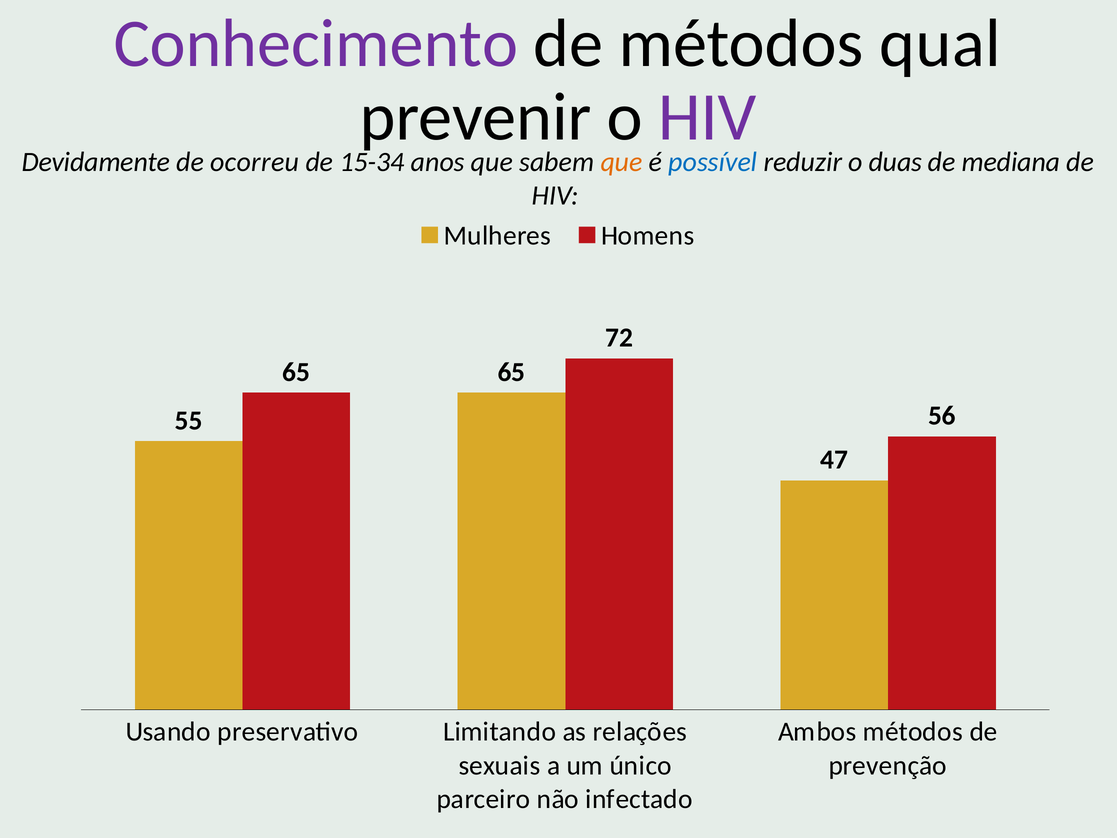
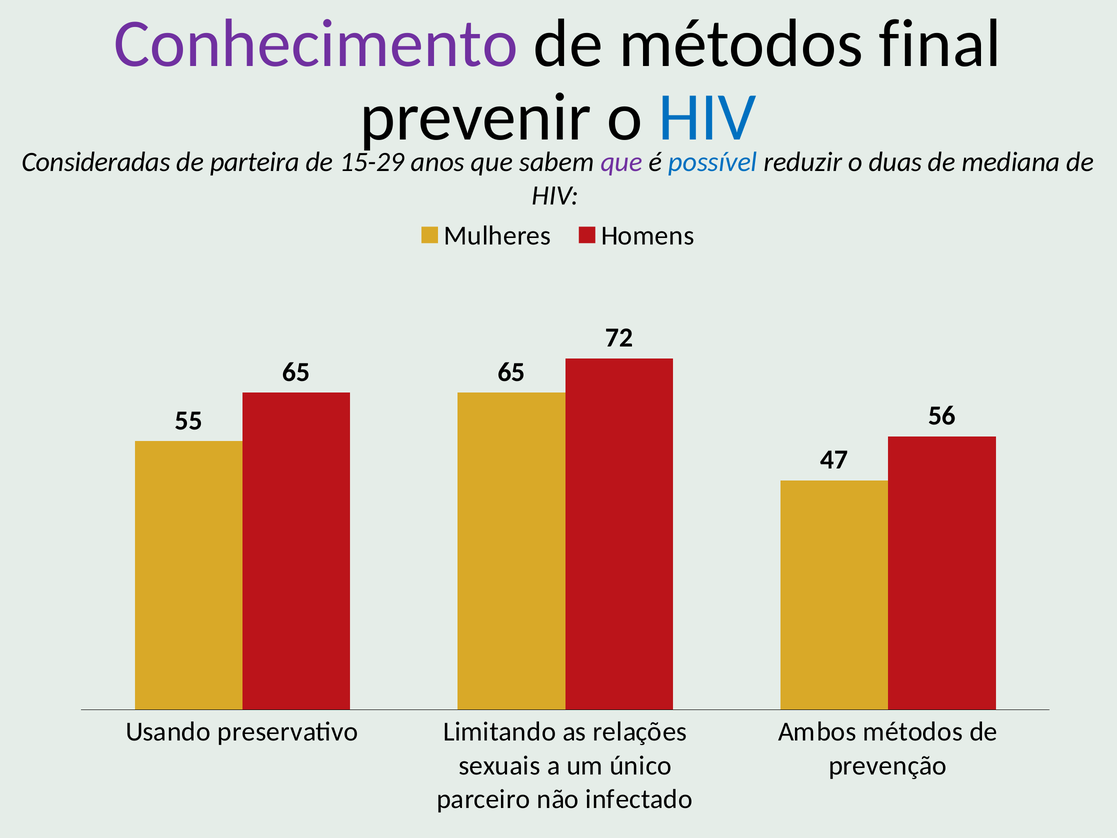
qual: qual -> final
HIV at (707, 117) colour: purple -> blue
Devidamente: Devidamente -> Consideradas
ocorreu: ocorreu -> parteira
15-34: 15-34 -> 15-29
que at (622, 162) colour: orange -> purple
